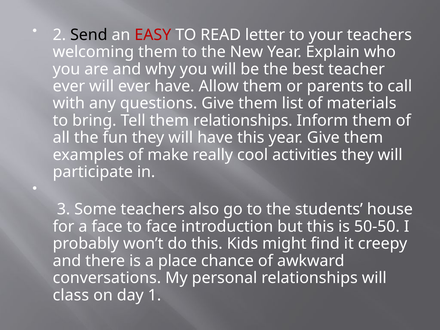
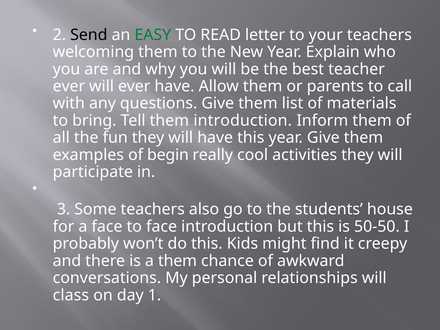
EASY colour: red -> green
them relationships: relationships -> introduction
make: make -> begin
a place: place -> them
